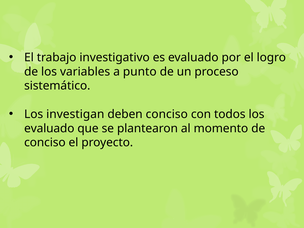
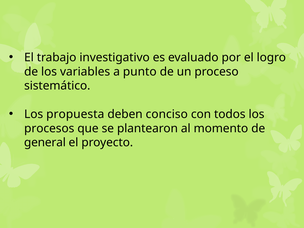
investigan: investigan -> propuesta
evaluado at (49, 128): evaluado -> procesos
conciso at (45, 143): conciso -> general
